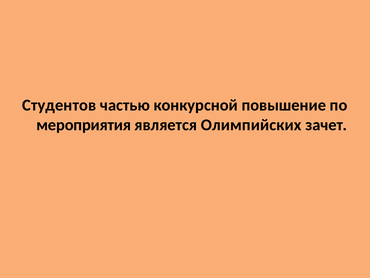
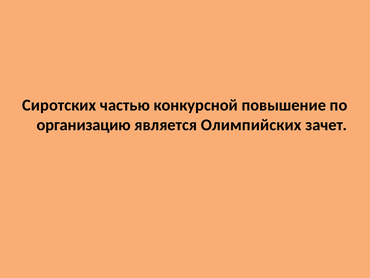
Студентов: Студентов -> Сиротских
мероприятия: мероприятия -> организацию
